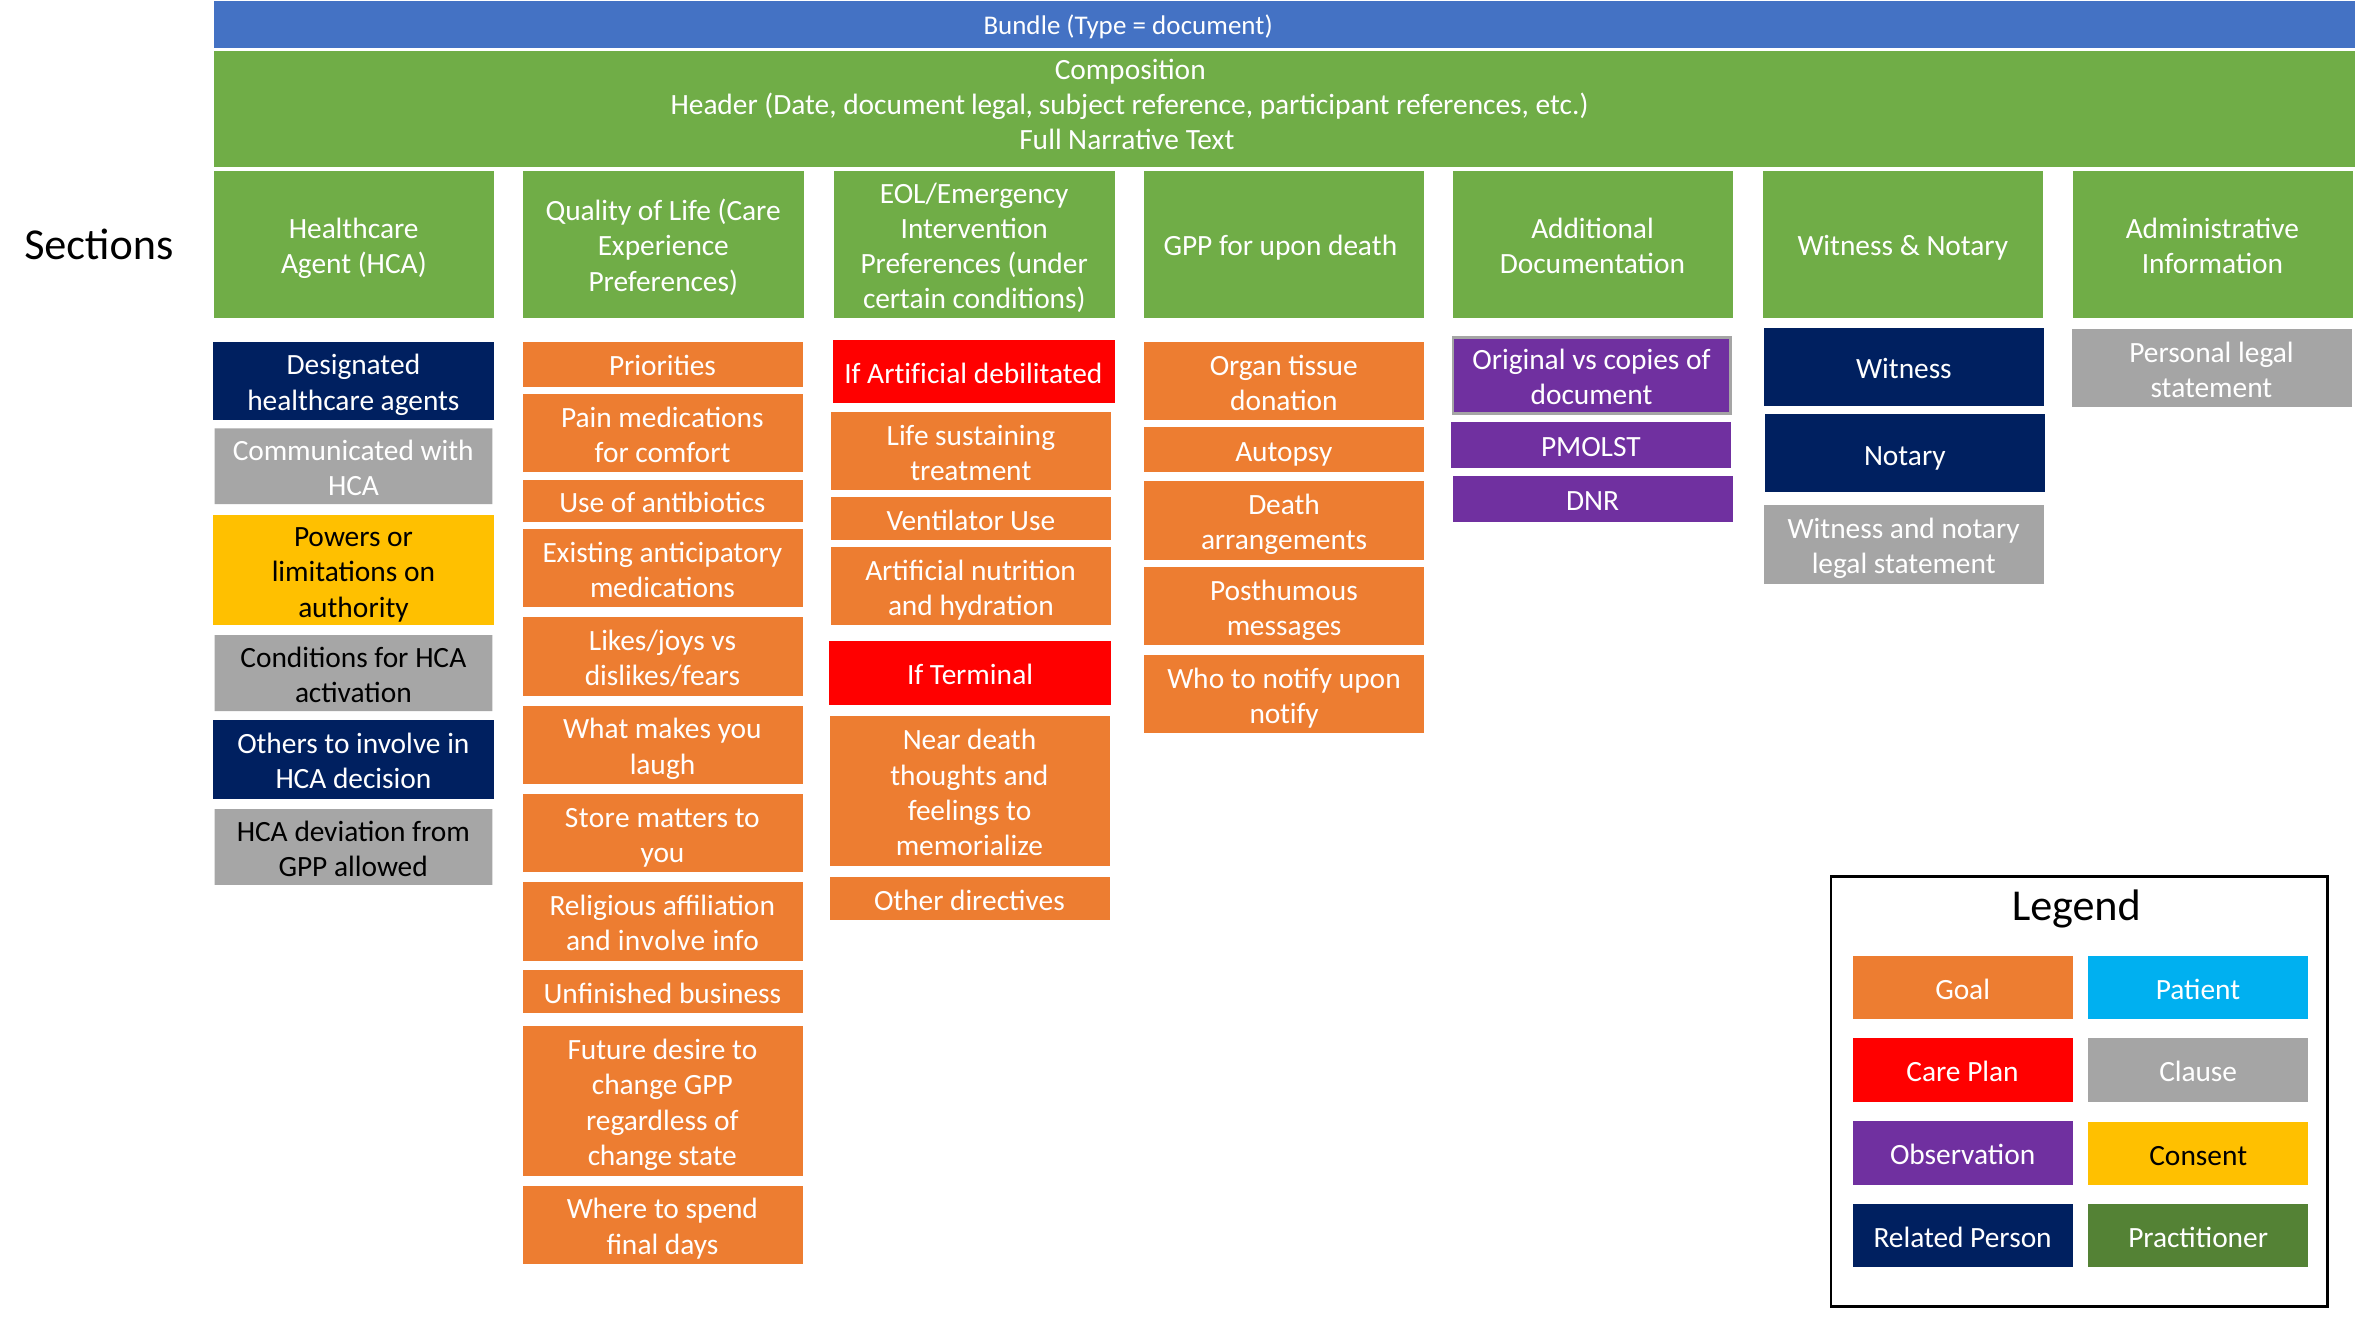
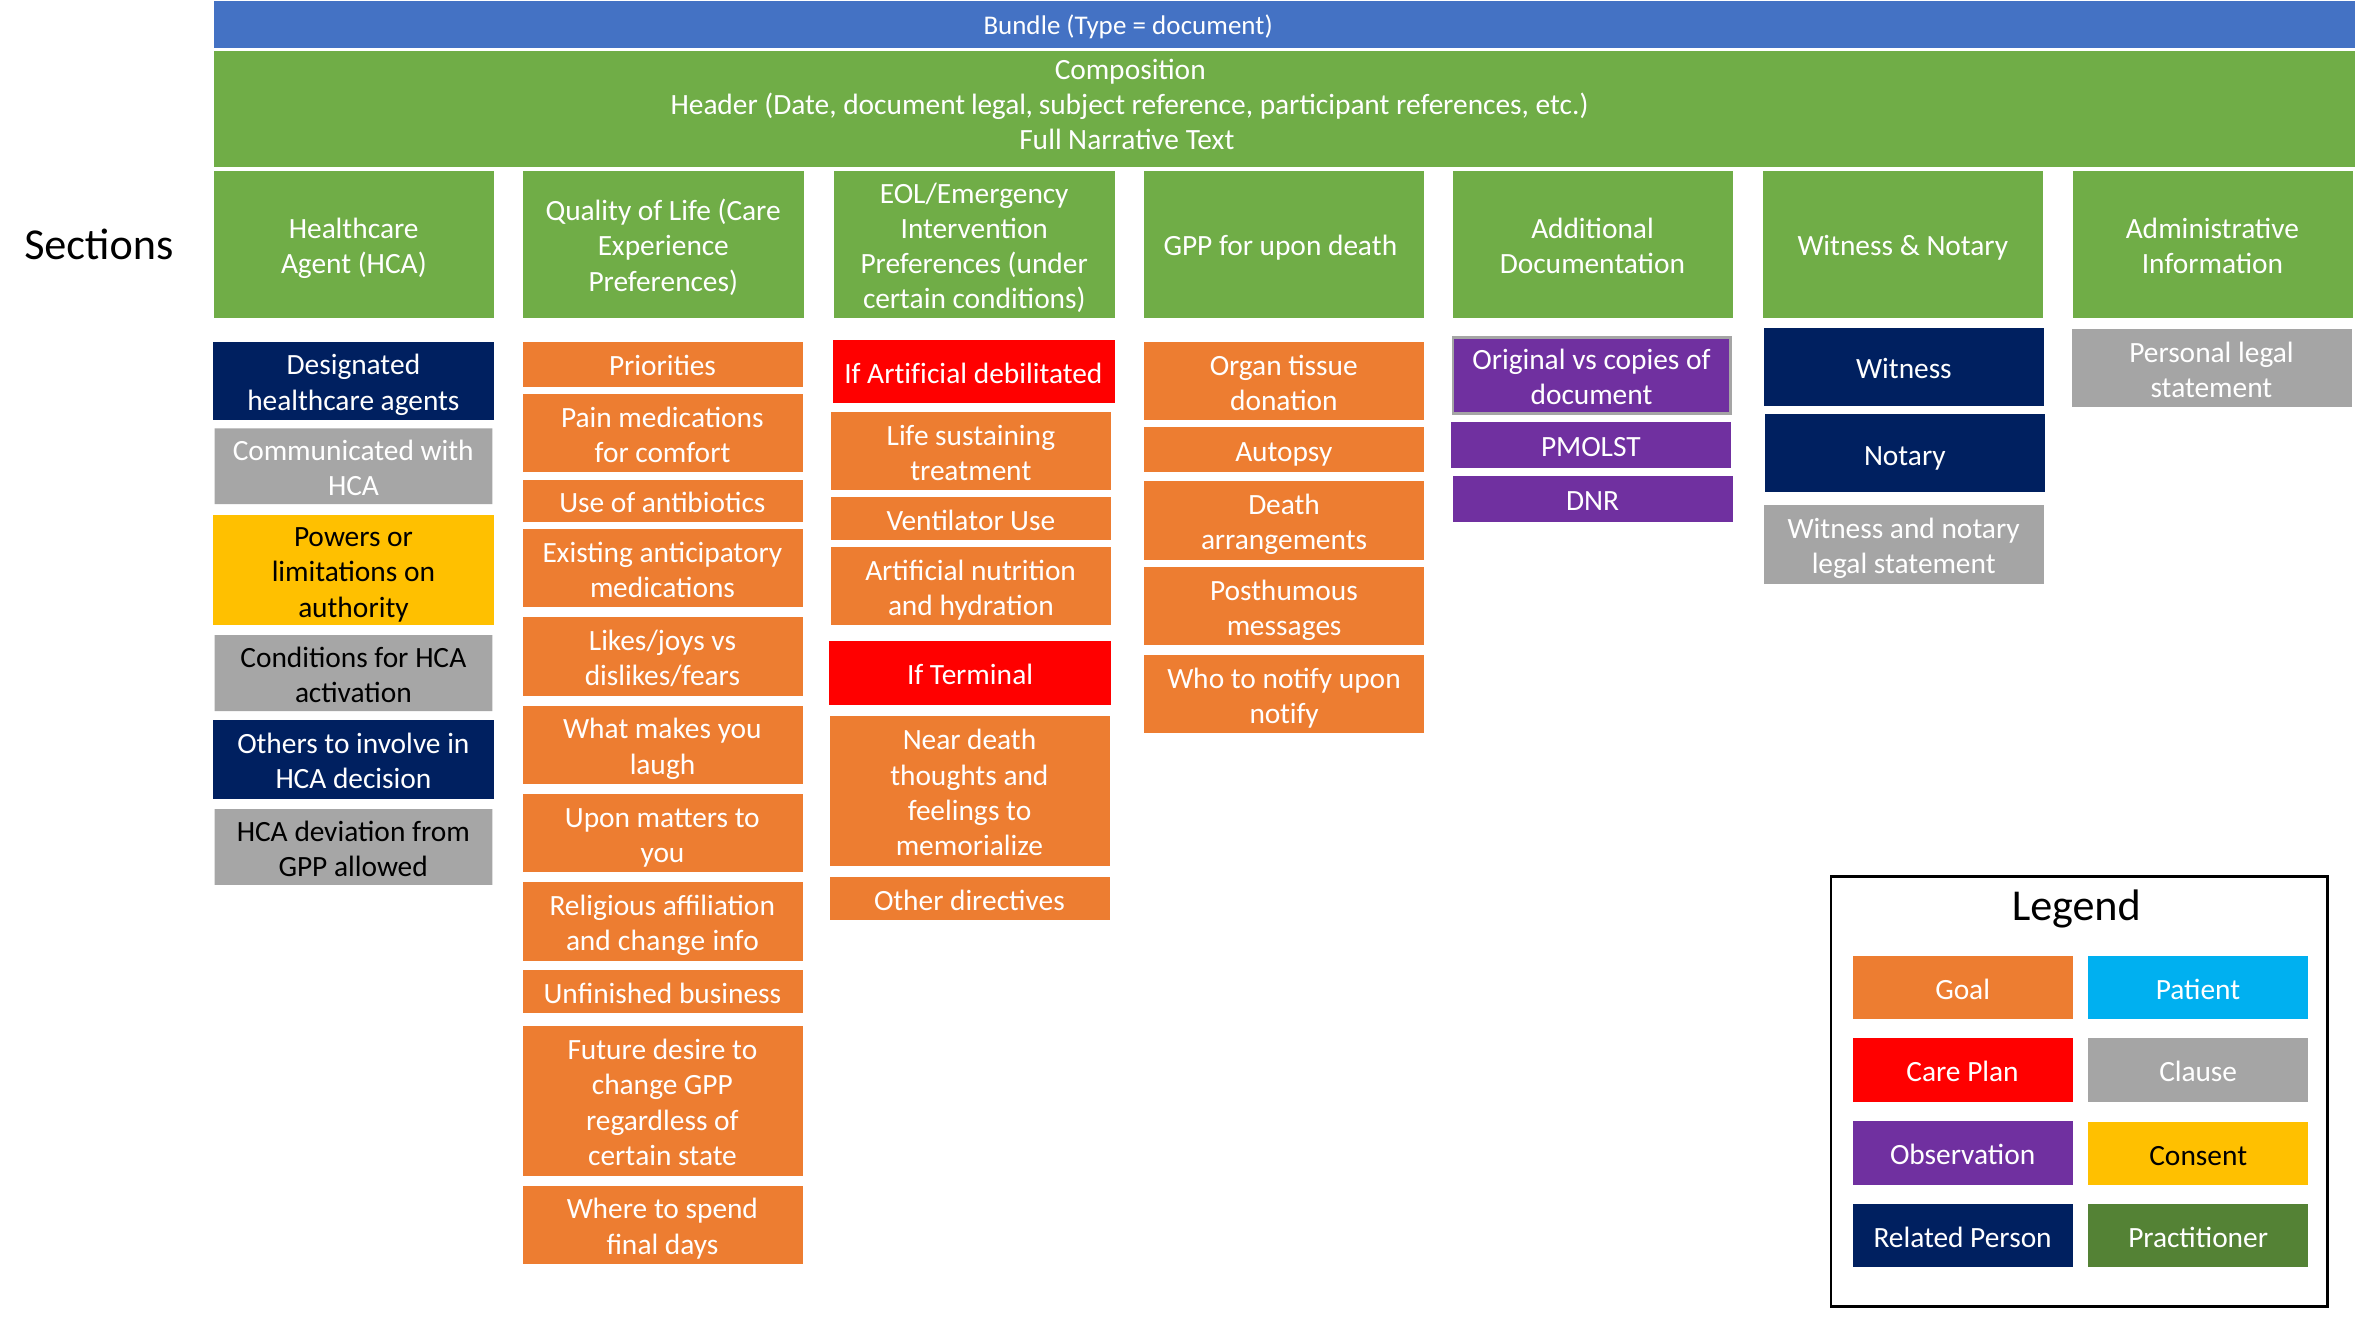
Store at (597, 818): Store -> Upon
and involve: involve -> change
change at (630, 1156): change -> certain
